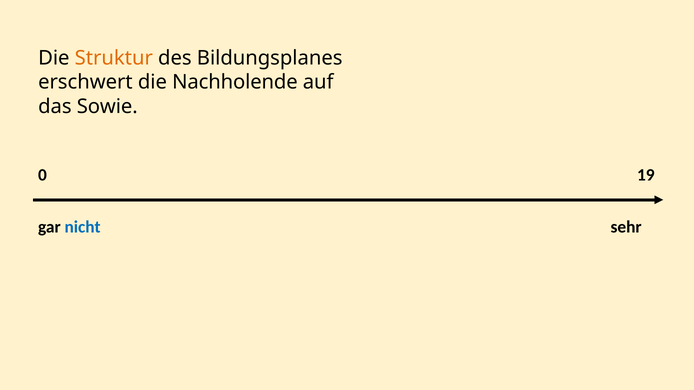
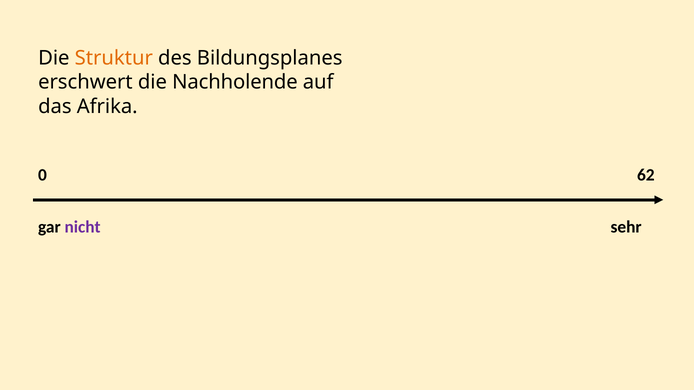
Sowie: Sowie -> Afrika
19: 19 -> 62
nicht colour: blue -> purple
